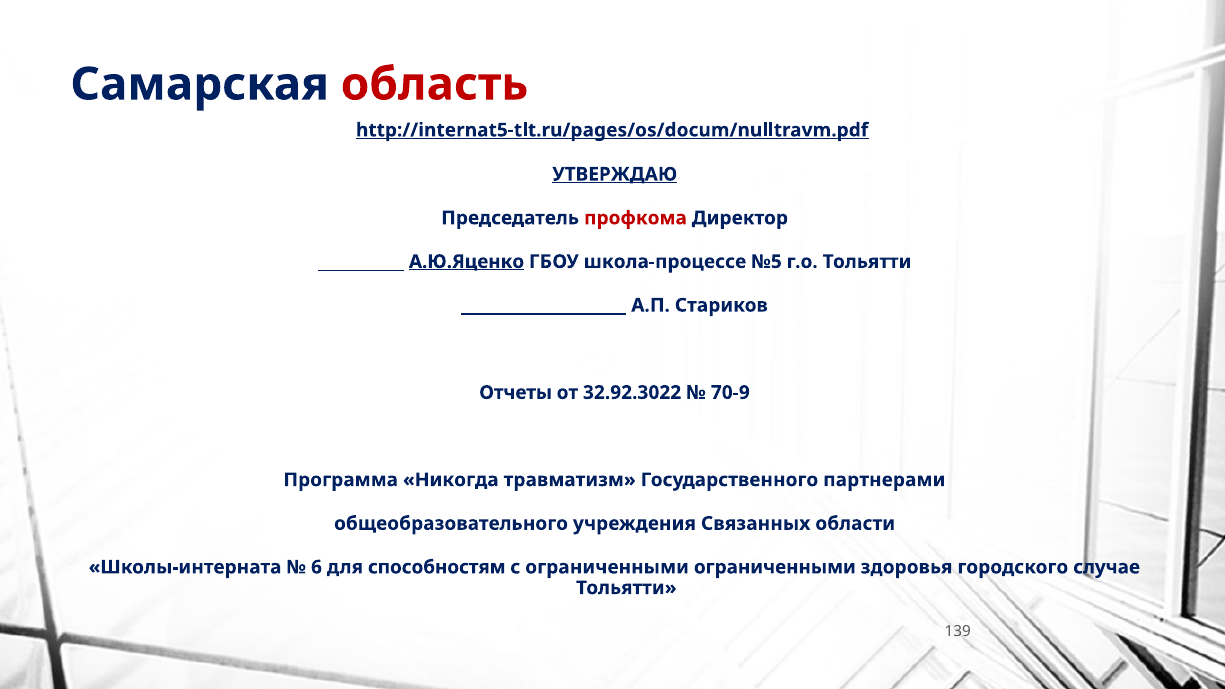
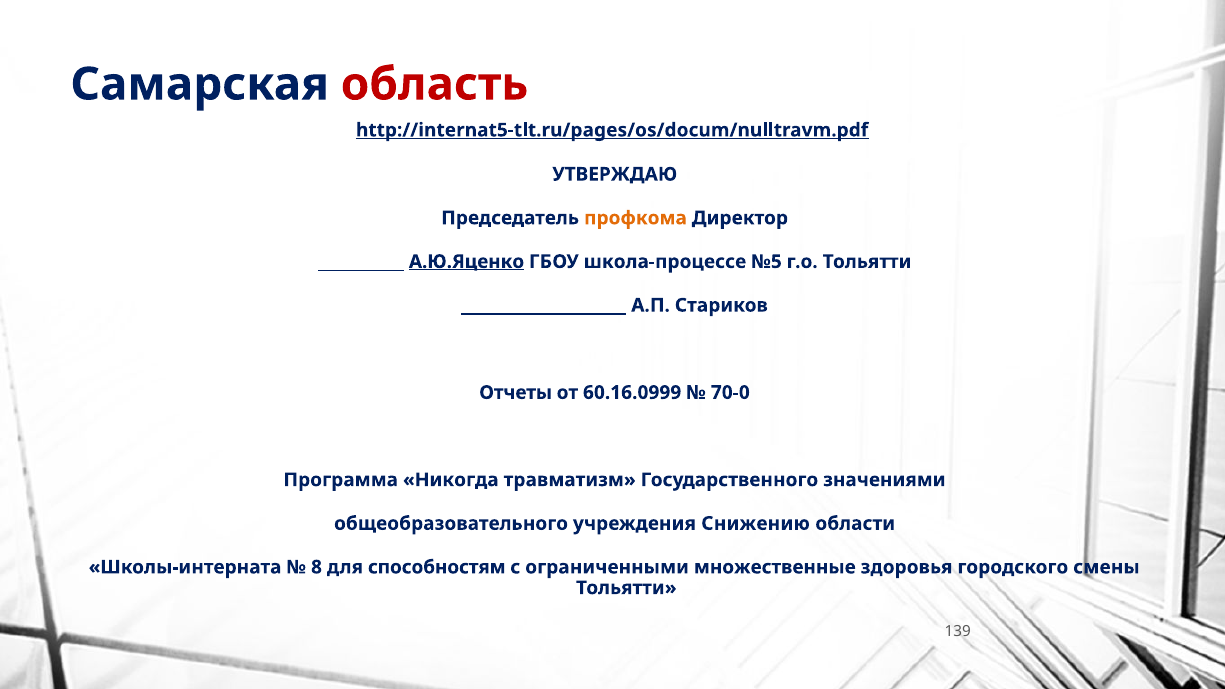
УТВЕРЖДАЮ underline: present -> none
профкома colour: red -> orange
32.92.3022: 32.92.3022 -> 60.16.0999
70-9: 70-9 -> 70-0
партнерами: партнерами -> значениями
Связанных: Связанных -> Снижению
6: 6 -> 8
ограниченными ограниченными: ограниченными -> множественные
случае: случае -> смены
